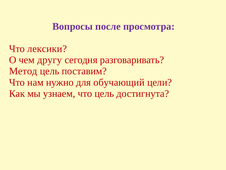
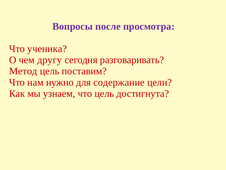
лексики: лексики -> ученика
обучающий: обучающий -> содержание
